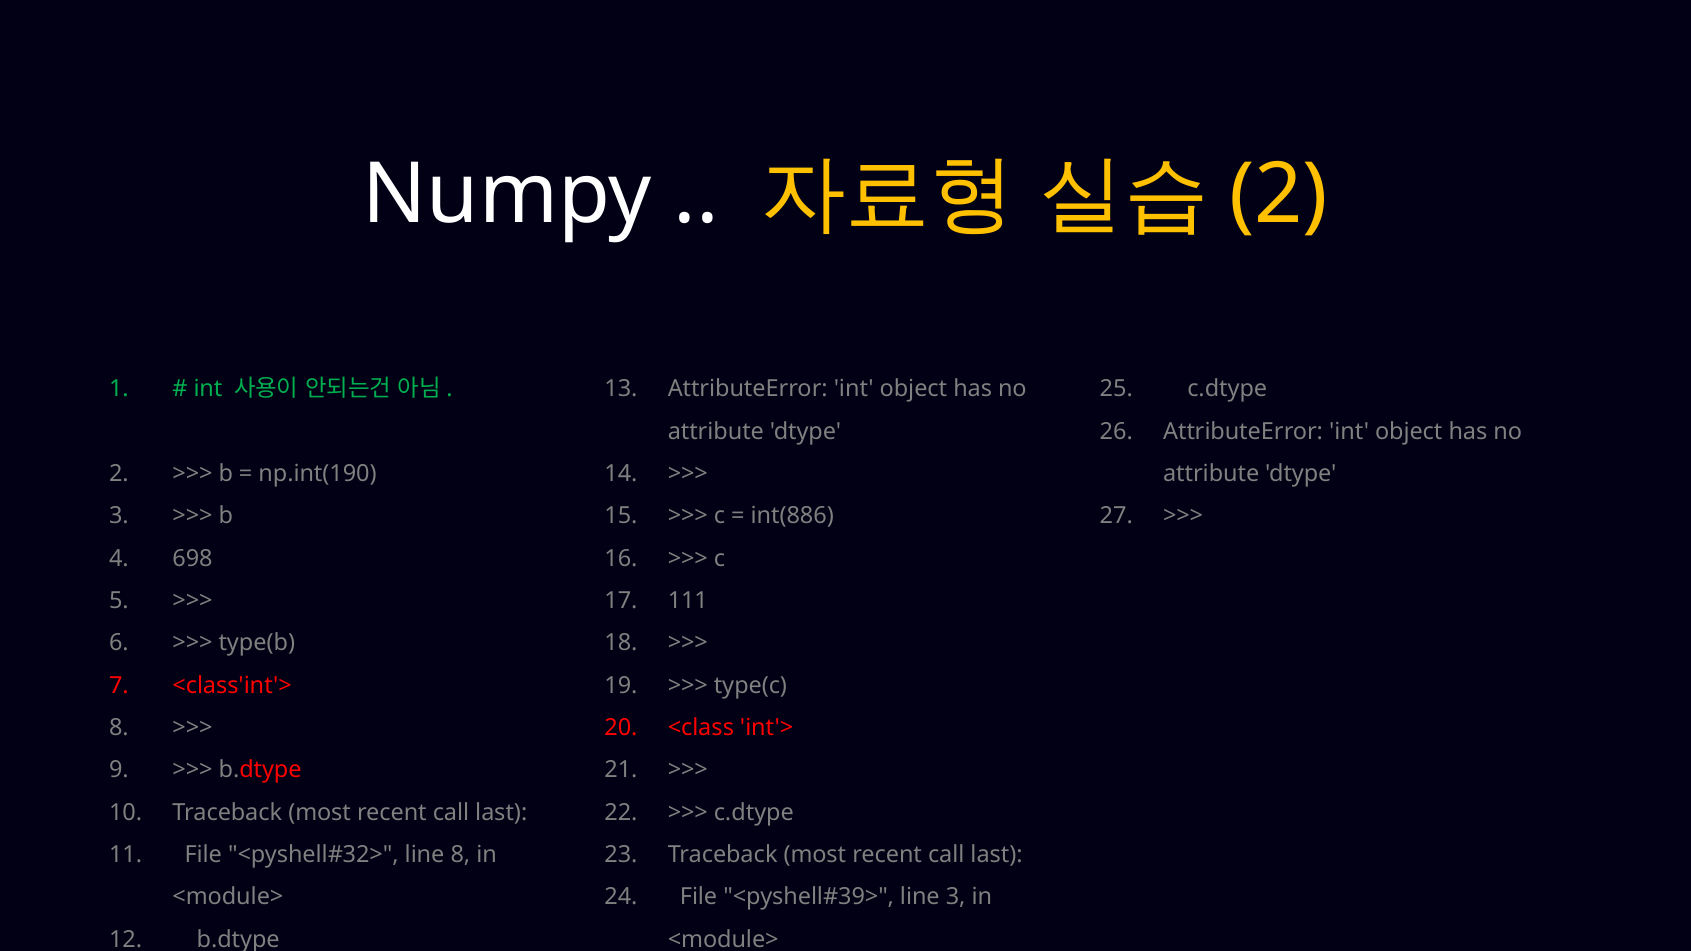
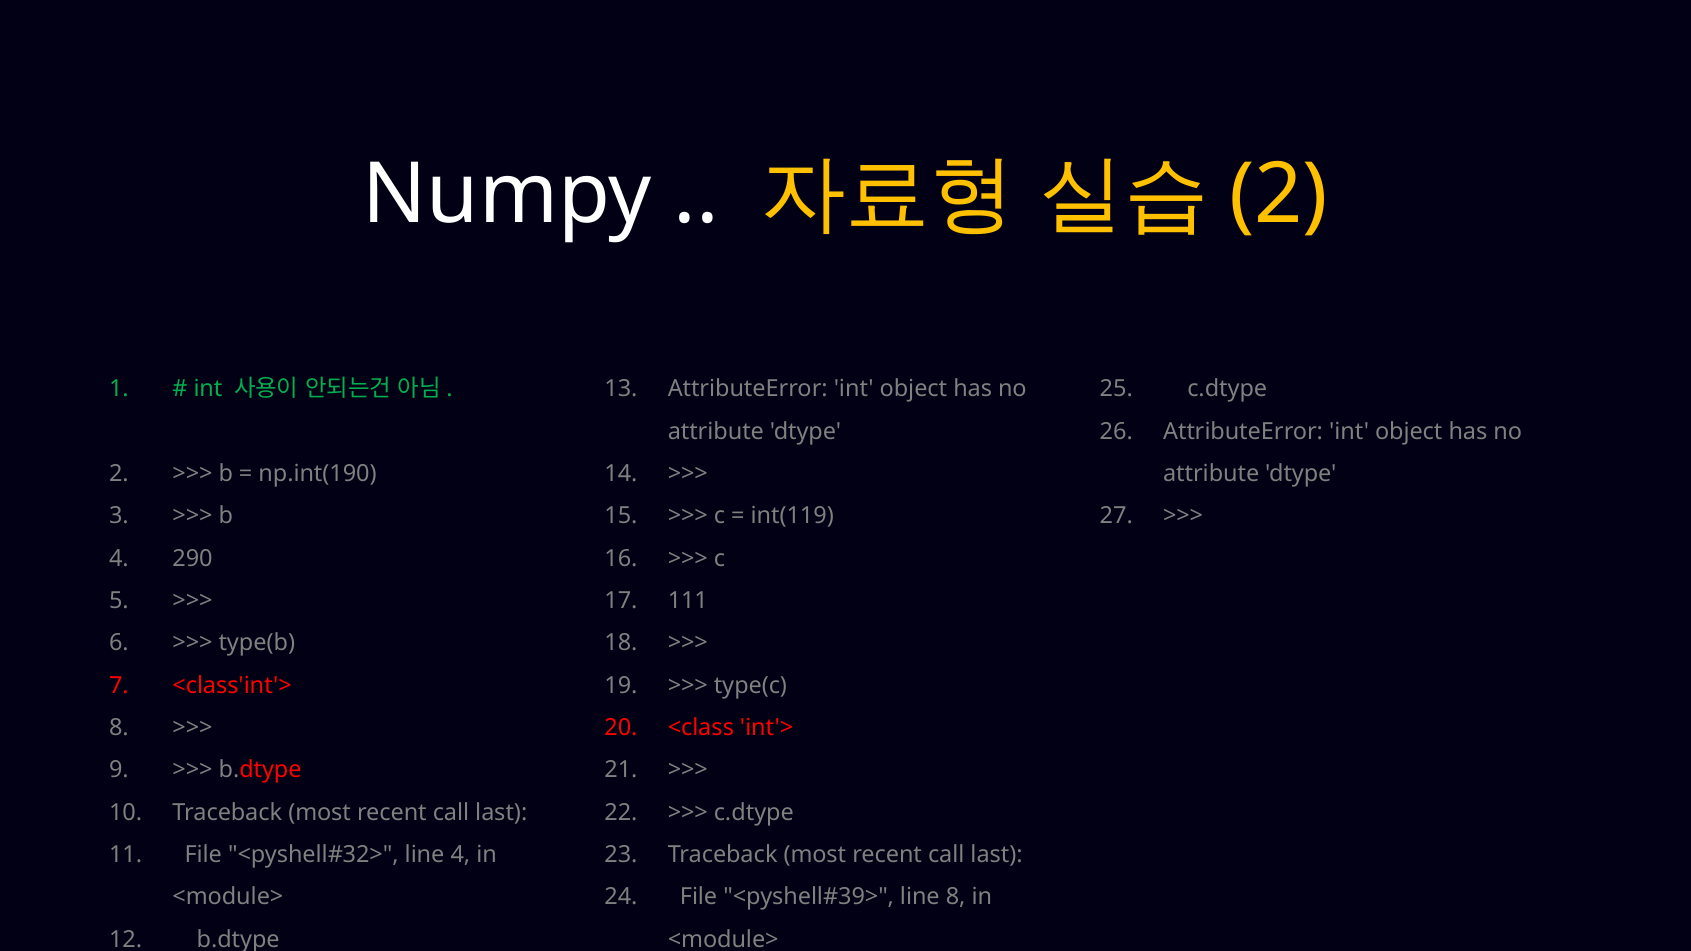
int(886: int(886 -> int(119
698: 698 -> 290
line 8: 8 -> 4
line 3: 3 -> 8
